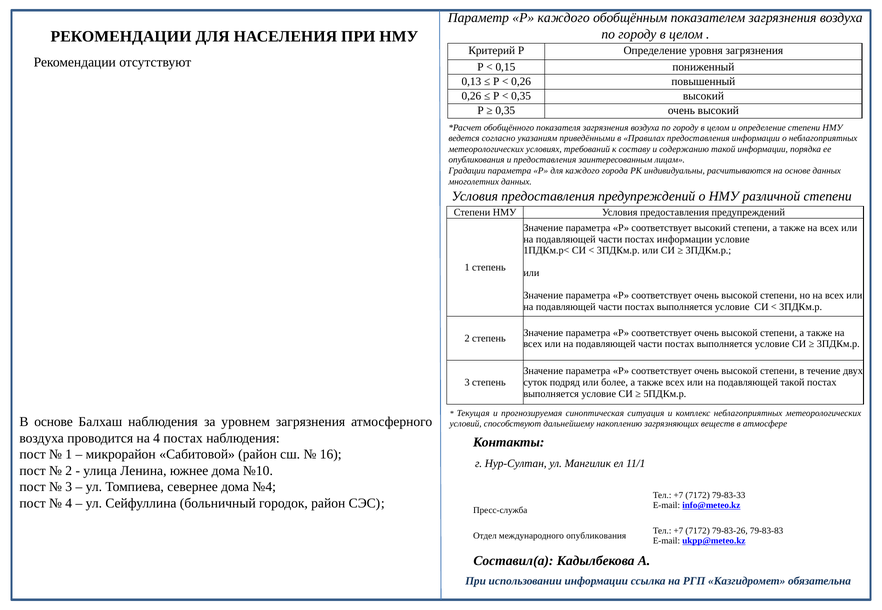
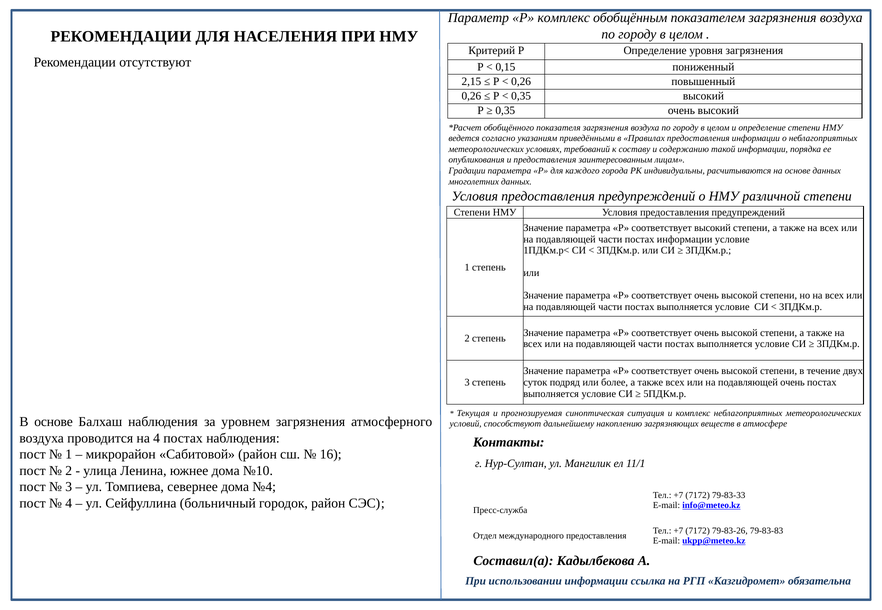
Р каждого: каждого -> комплекс
0,13: 0,13 -> 2,15
подавляющей такой: такой -> очень
международного опубликования: опубликования -> предоставления
